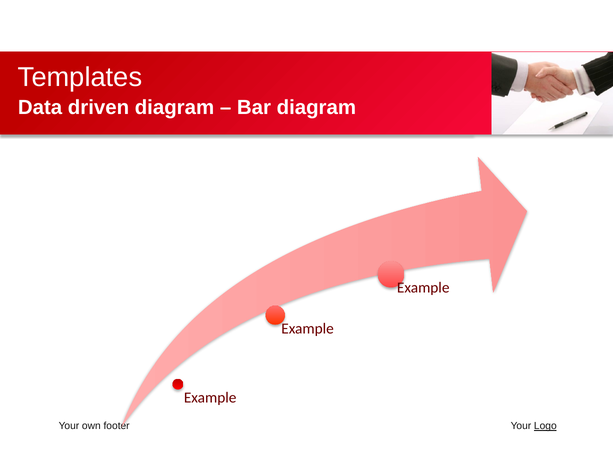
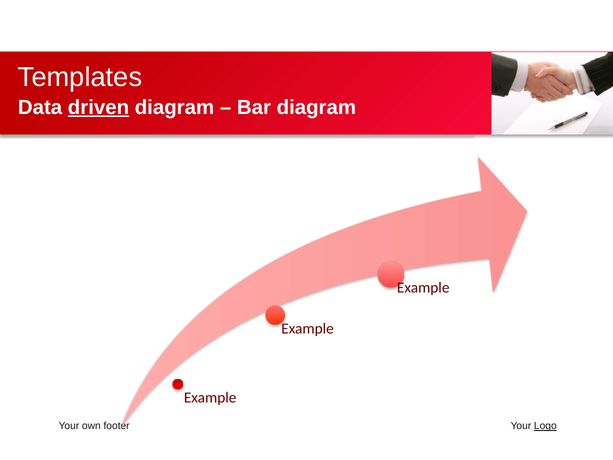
driven underline: none -> present
